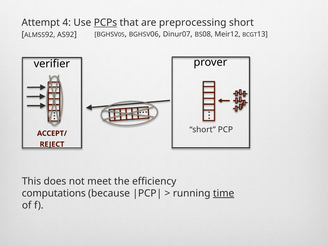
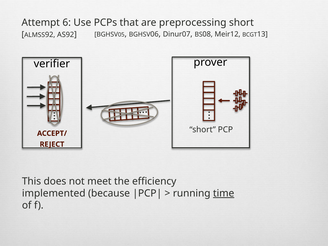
4: 4 -> 6
PCPs underline: present -> none
computations: computations -> implemented
